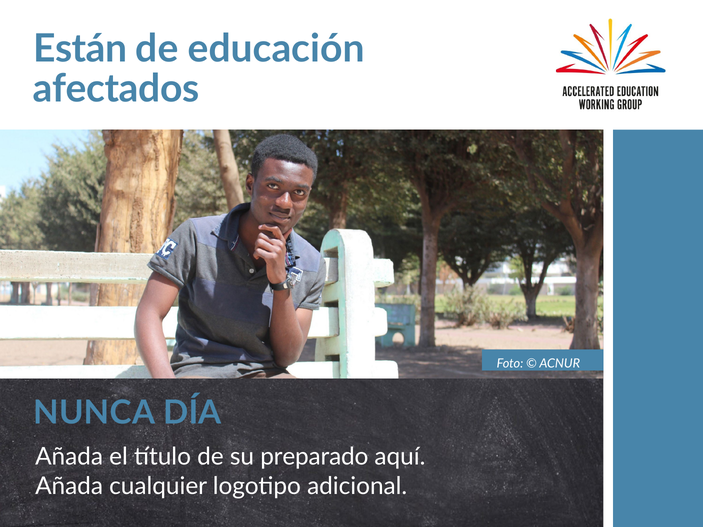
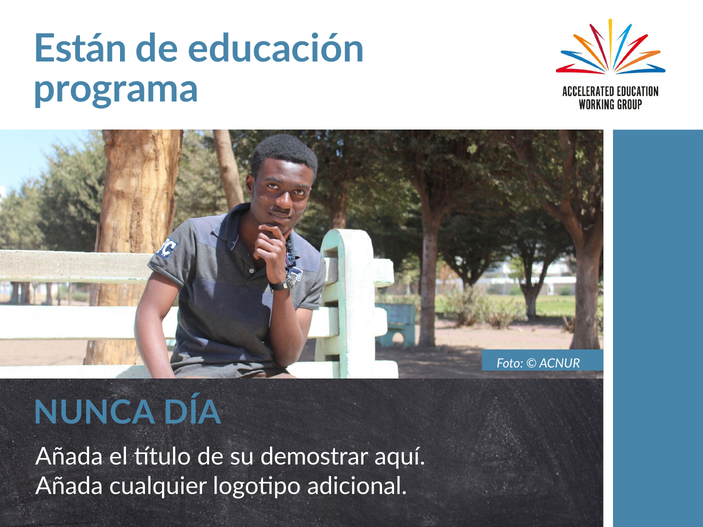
afectados: afectados -> programa
preparado: preparado -> demostrar
